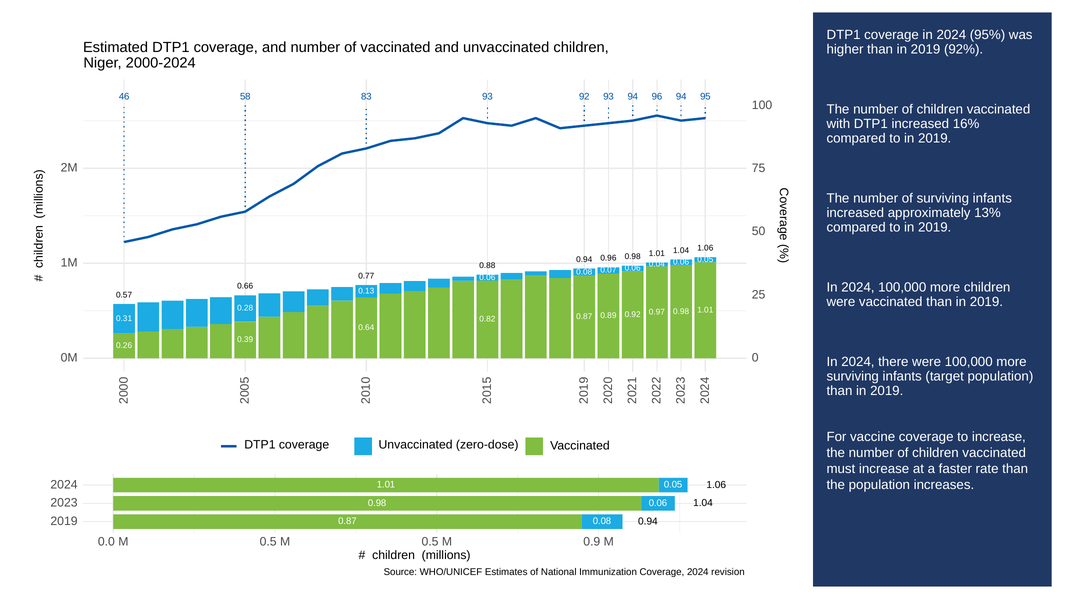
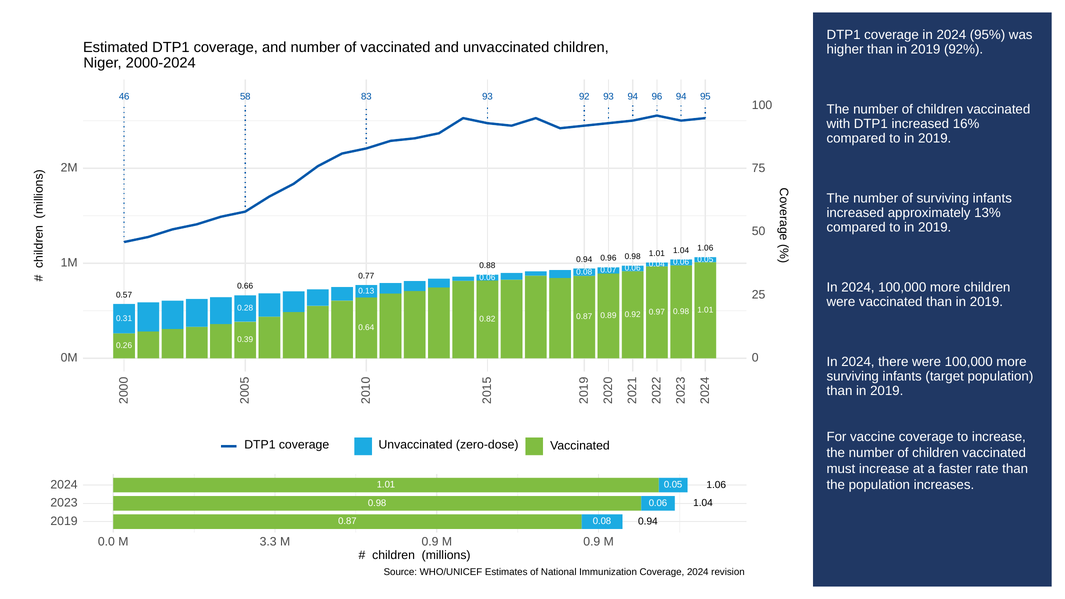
0.0 M 0.5: 0.5 -> 3.3
0.5 at (430, 542): 0.5 -> 0.9
